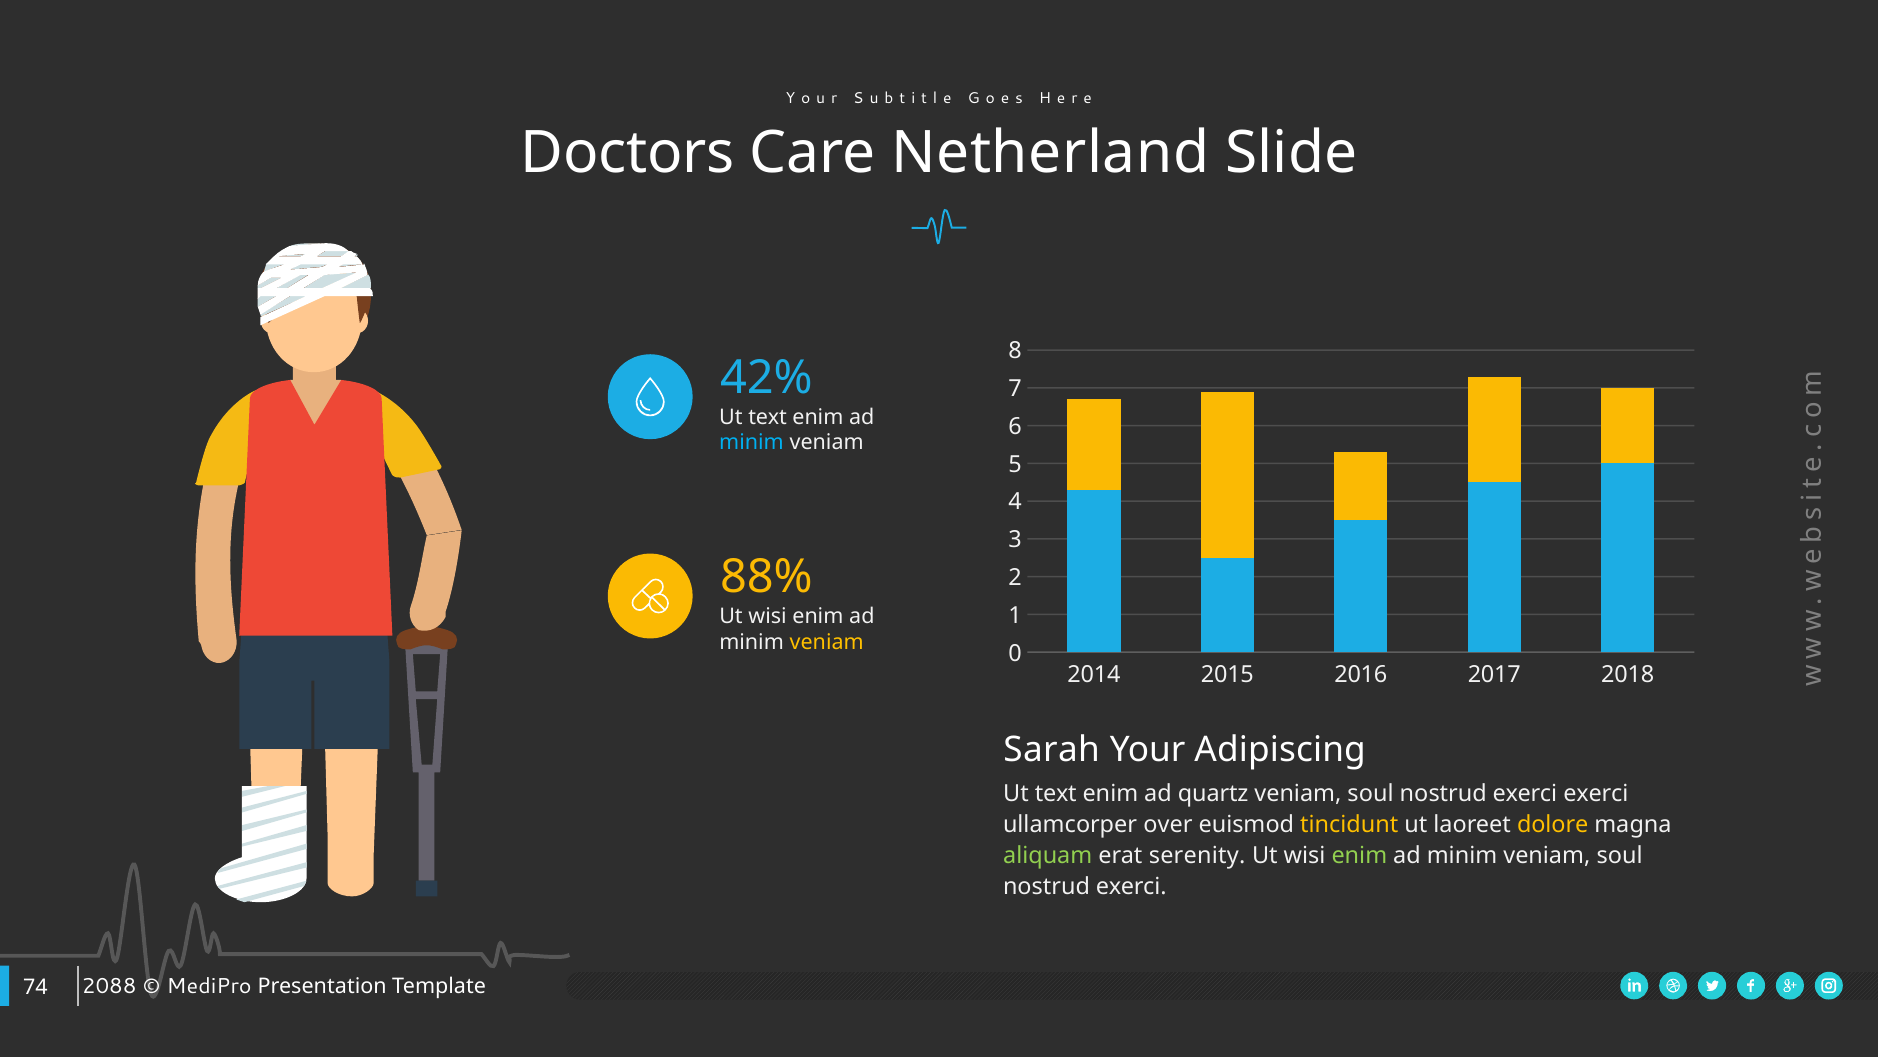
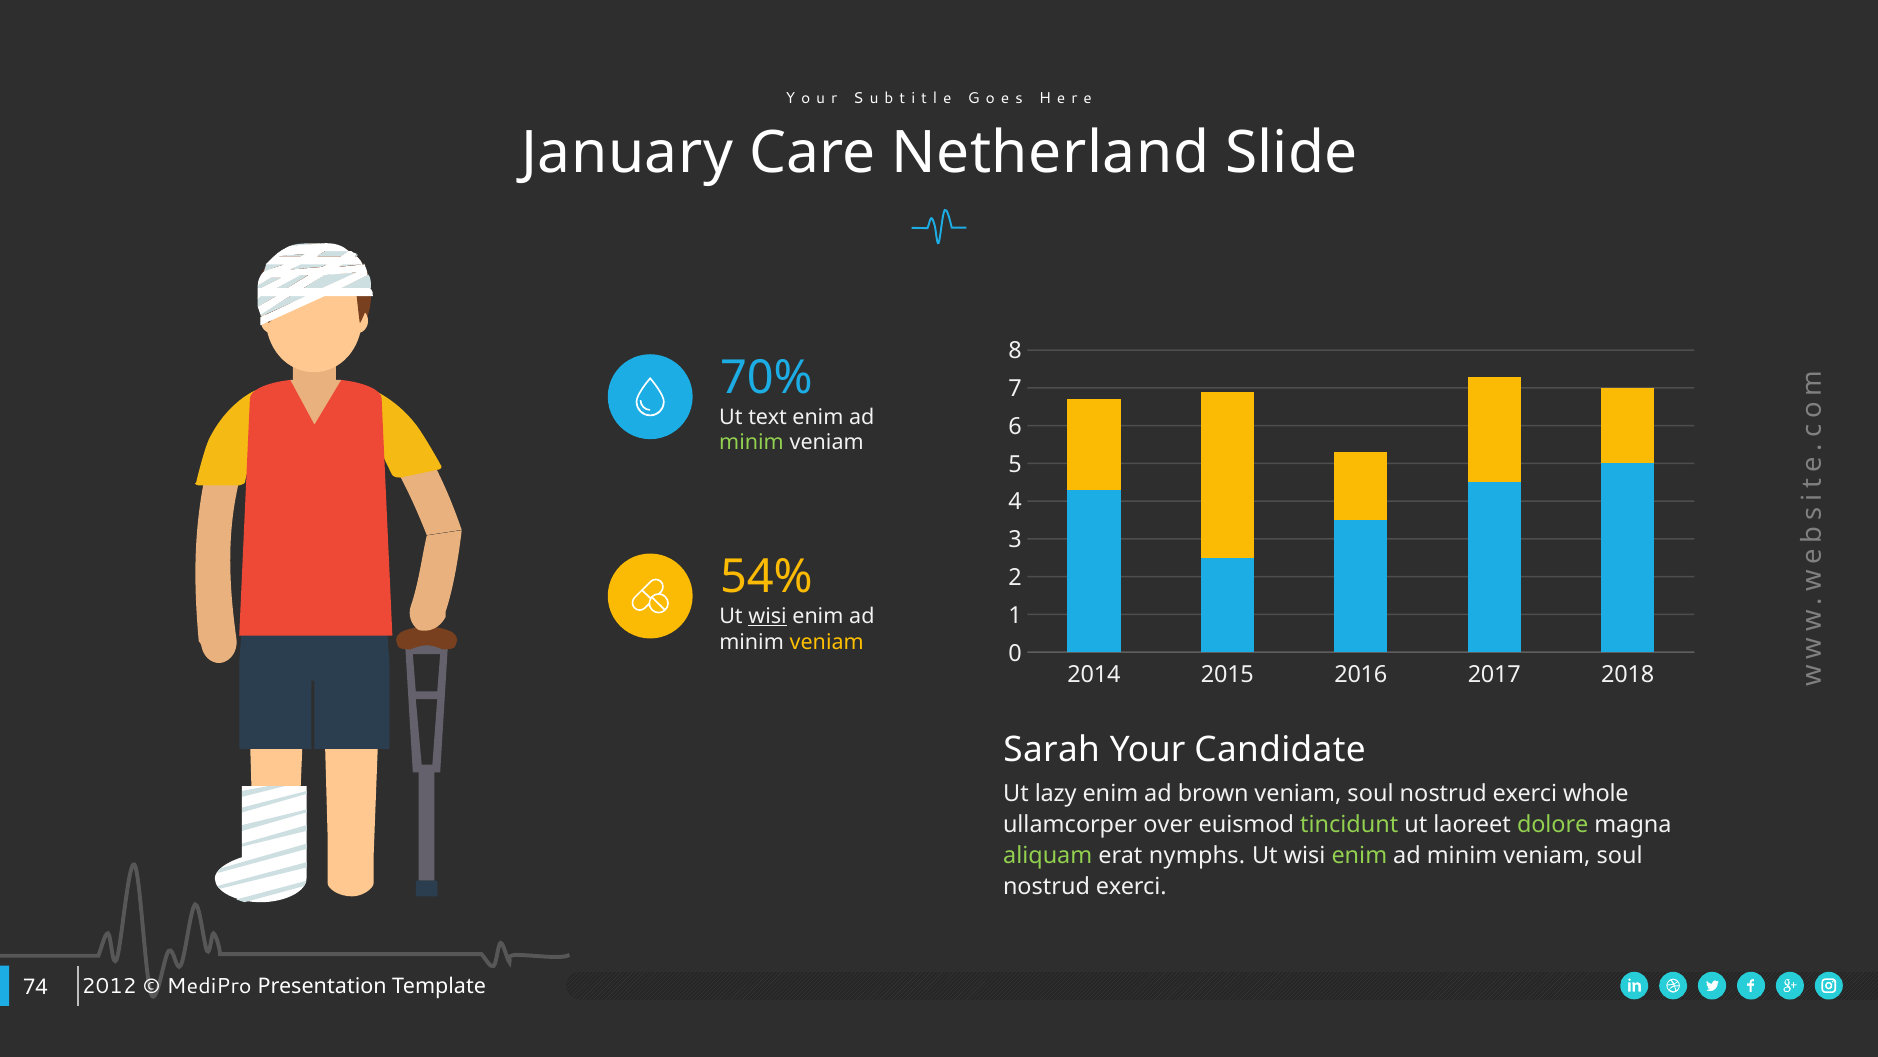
Doctors: Doctors -> January
42%: 42% -> 70%
minim at (752, 443) colour: light blue -> light green
88%: 88% -> 54%
wisi at (768, 616) underline: none -> present
Adipiscing: Adipiscing -> Candidate
text at (1056, 793): text -> lazy
quartz: quartz -> brown
exerci exerci: exerci -> whole
tincidunt colour: yellow -> light green
dolore colour: yellow -> light green
serenity: serenity -> nymphs
2088: 2088 -> 2012
